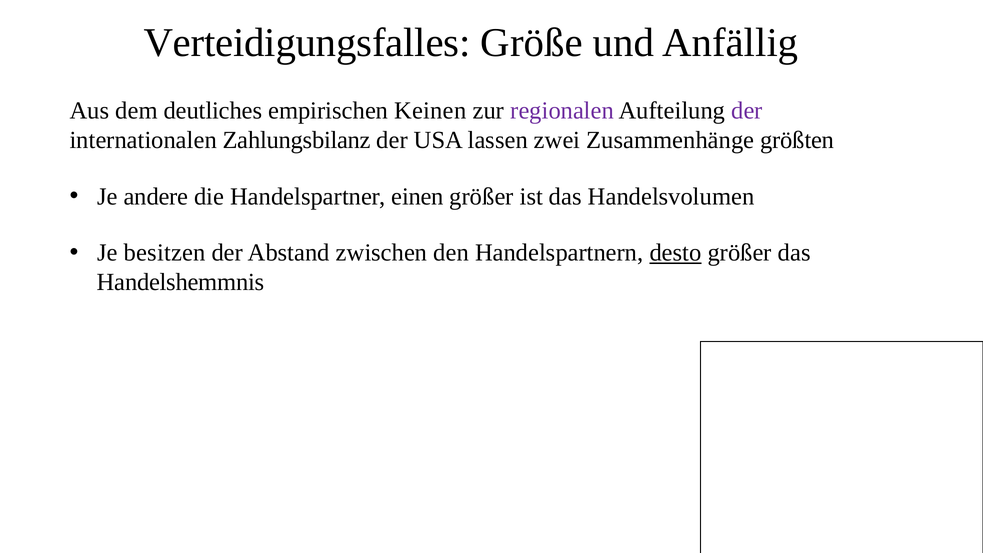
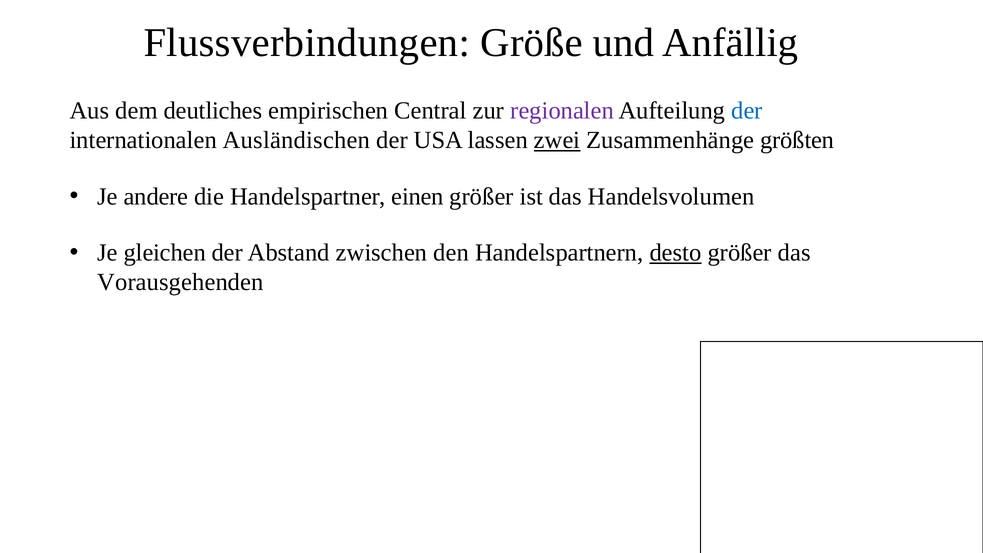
Verteidigungsfalles: Verteidigungsfalles -> Flussverbindungen
Keinen: Keinen -> Central
der at (747, 111) colour: purple -> blue
Zahlungsbilanz: Zahlungsbilanz -> Ausländischen
zwei underline: none -> present
besitzen: besitzen -> gleichen
Handelshemmnis: Handelshemmnis -> Vorausgehenden
